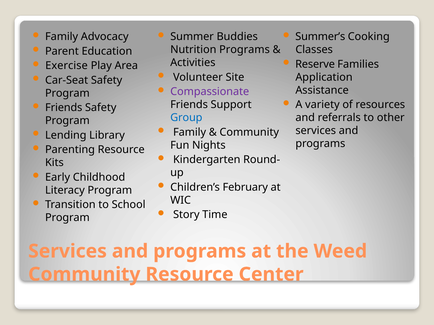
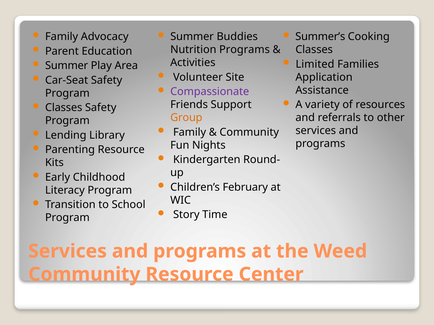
Reserve: Reserve -> Limited
Exercise at (67, 66): Exercise -> Summer
Friends at (64, 108): Friends -> Classes
Group colour: blue -> orange
